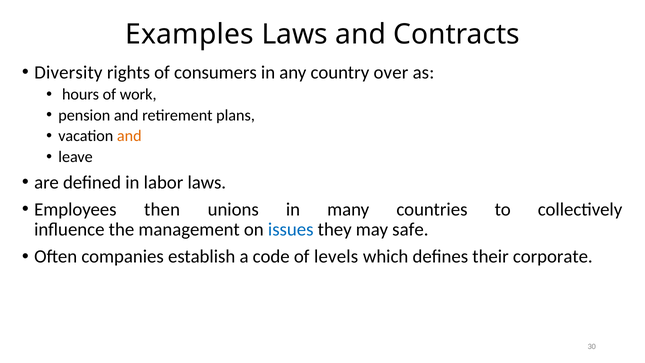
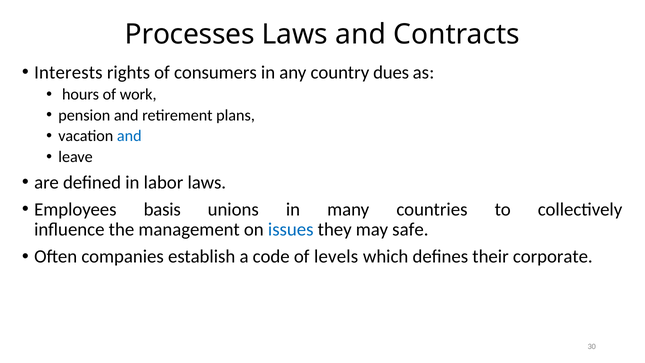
Examples: Examples -> Processes
Diversity: Diversity -> Interests
over: over -> dues
and at (129, 136) colour: orange -> blue
then: then -> basis
